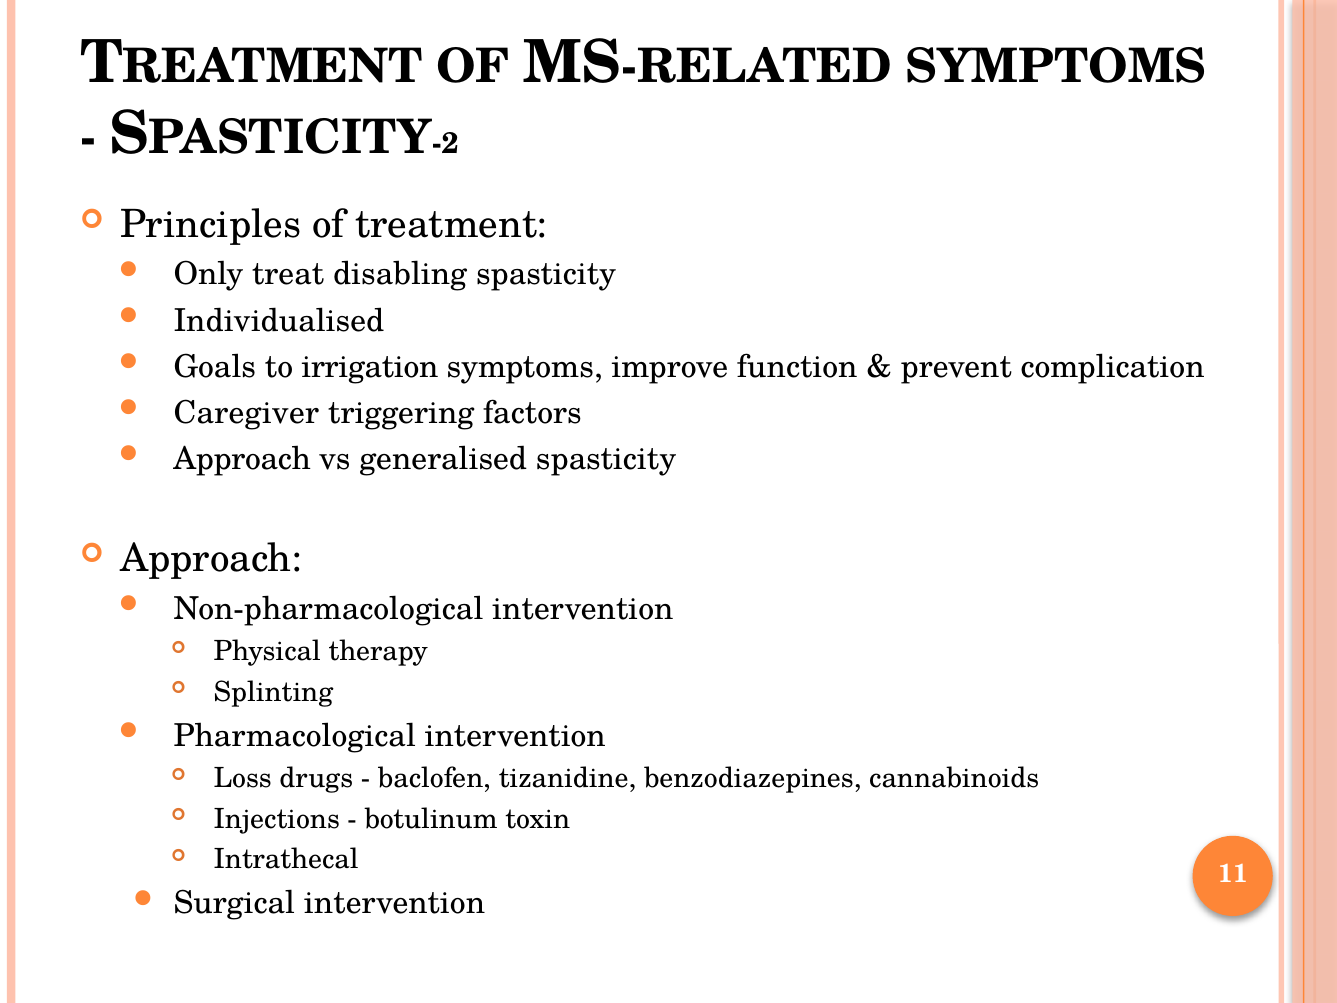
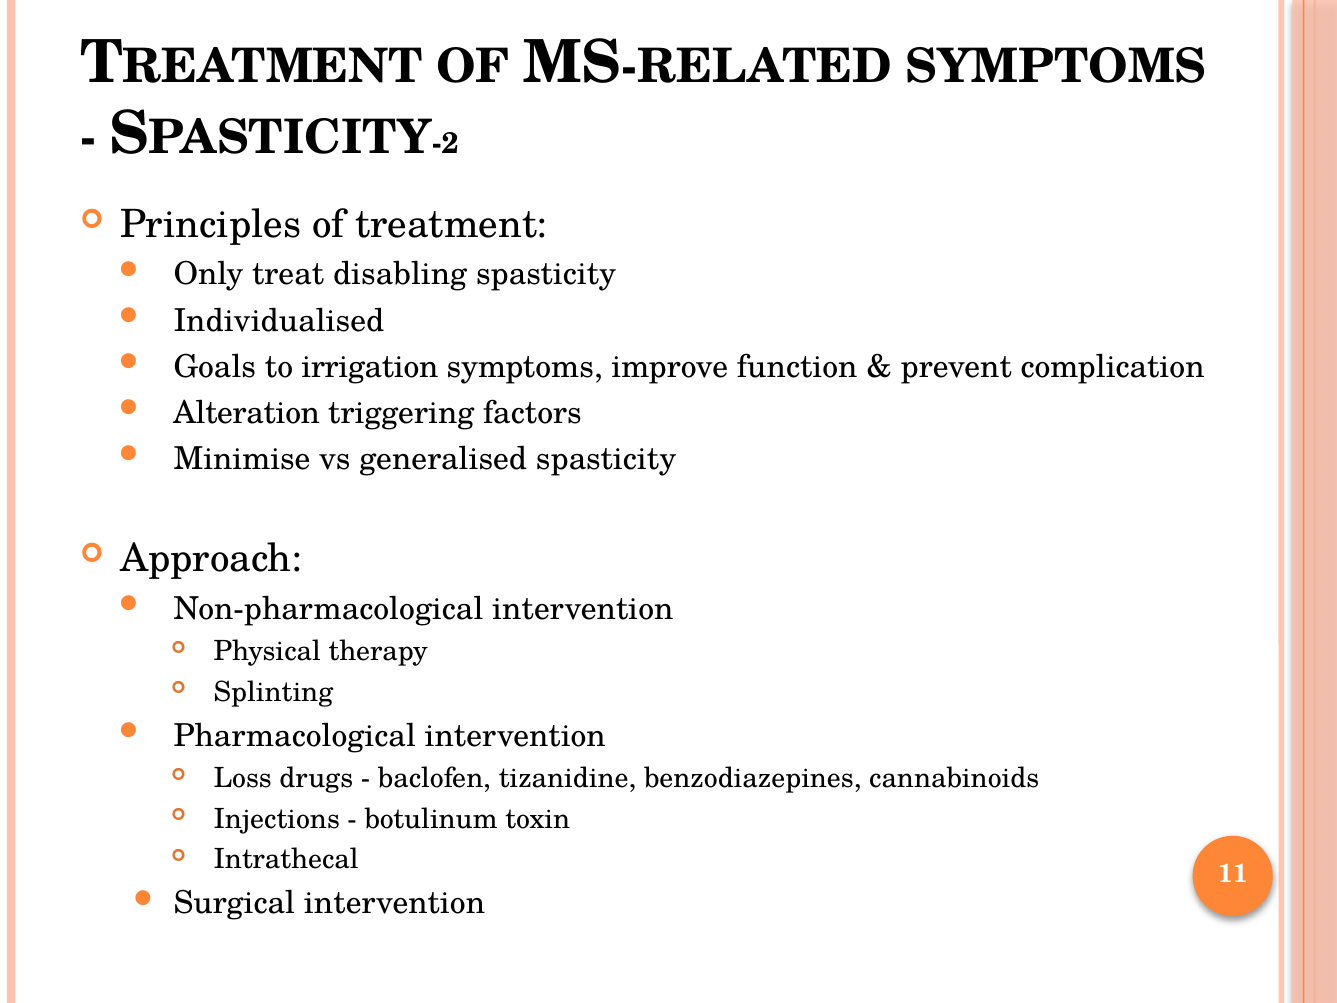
Caregiver: Caregiver -> Alteration
Approach at (242, 459): Approach -> Minimise
